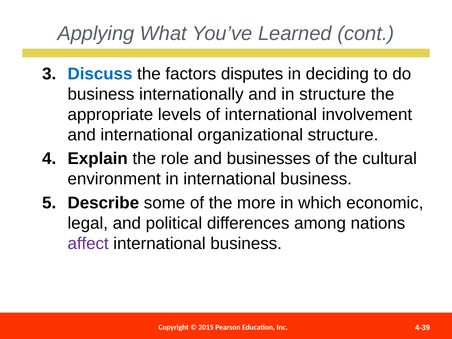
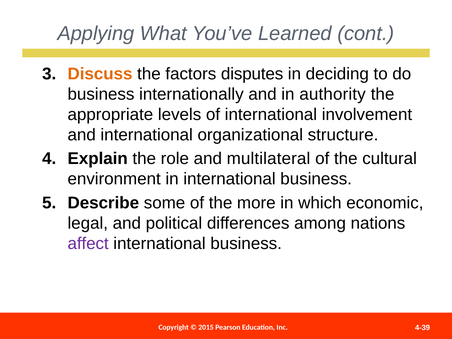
Discuss colour: blue -> orange
in structure: structure -> authority
businesses: businesses -> multilateral
